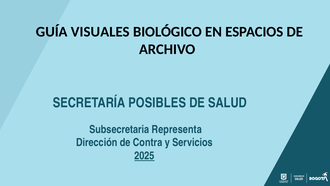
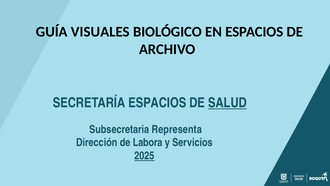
SECRETARÍA POSIBLES: POSIBLES -> ESPACIOS
SALUD underline: none -> present
Contra: Contra -> Labora
